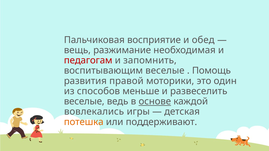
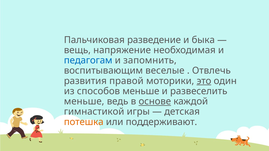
восприятие: восприятие -> разведение
обед: обед -> быка
разжимание: разжимание -> напряжение
педагогам colour: red -> blue
Помощь: Помощь -> Отвлечь
это underline: none -> present
веселые at (84, 102): веселые -> меньше
вовлекались: вовлекались -> гимнастикой
